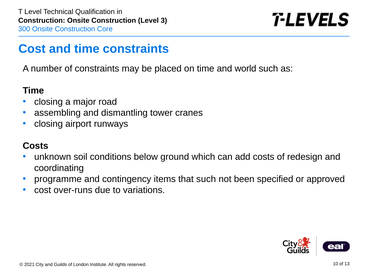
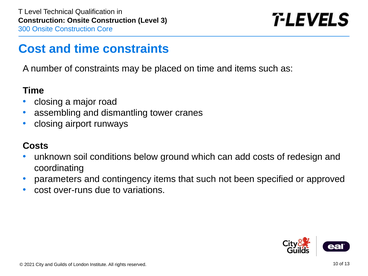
and world: world -> items
programme: programme -> parameters
